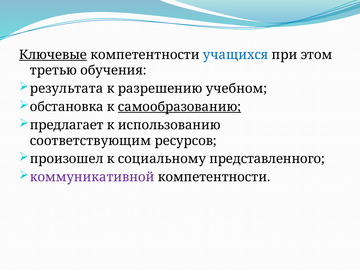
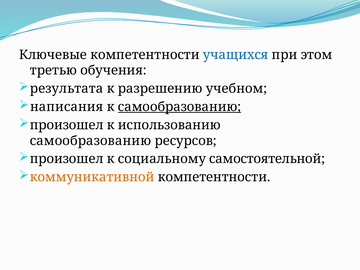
Ключевые underline: present -> none
обстановка: обстановка -> написания
предлагает at (67, 125): предлагает -> произошел
соответствующим at (91, 141): соответствующим -> самообразованию
представленного: представленного -> самостоятельной
коммуникативной colour: purple -> orange
